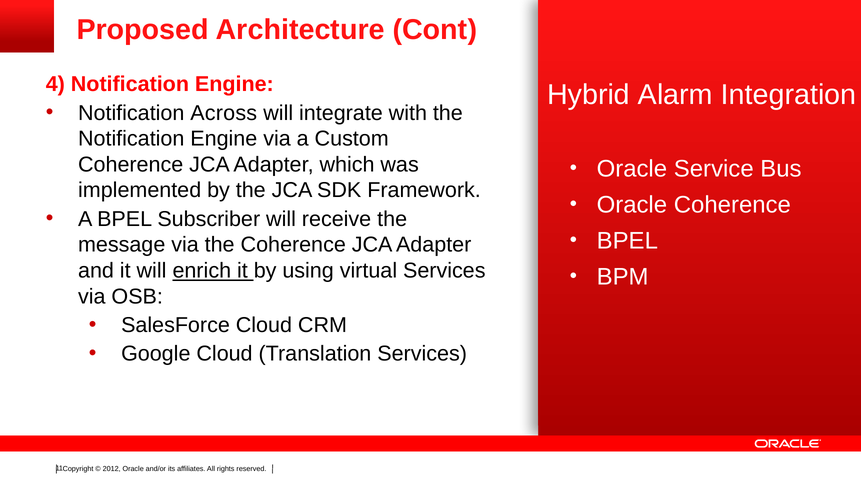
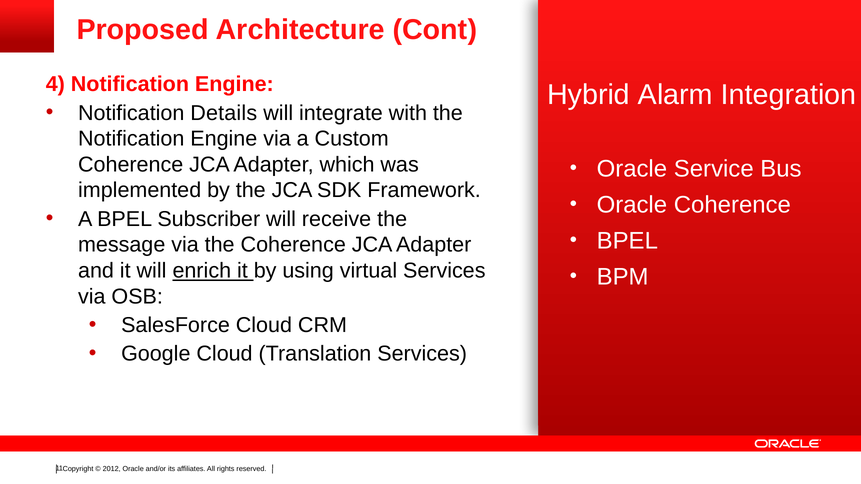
Across: Across -> Details
